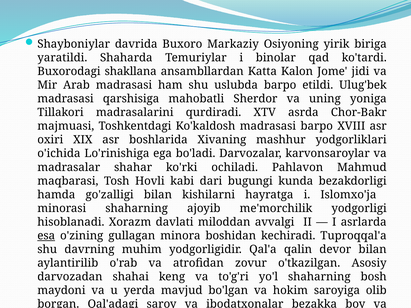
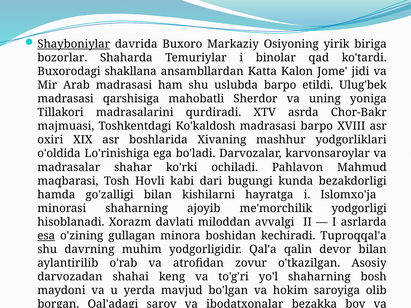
Shayboniylar underline: none -> present
yaratildi: yaratildi -> bozorlar
o'ichida: o'ichida -> o'oldida
